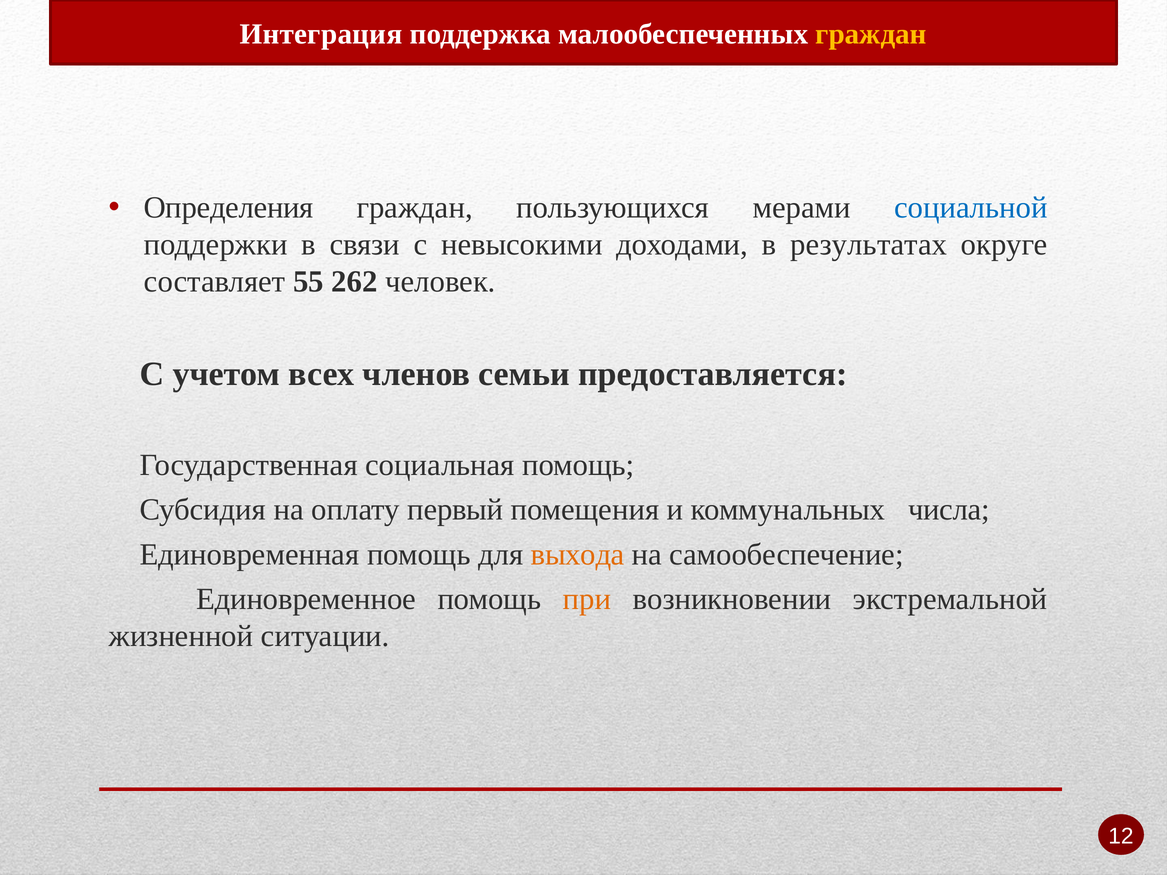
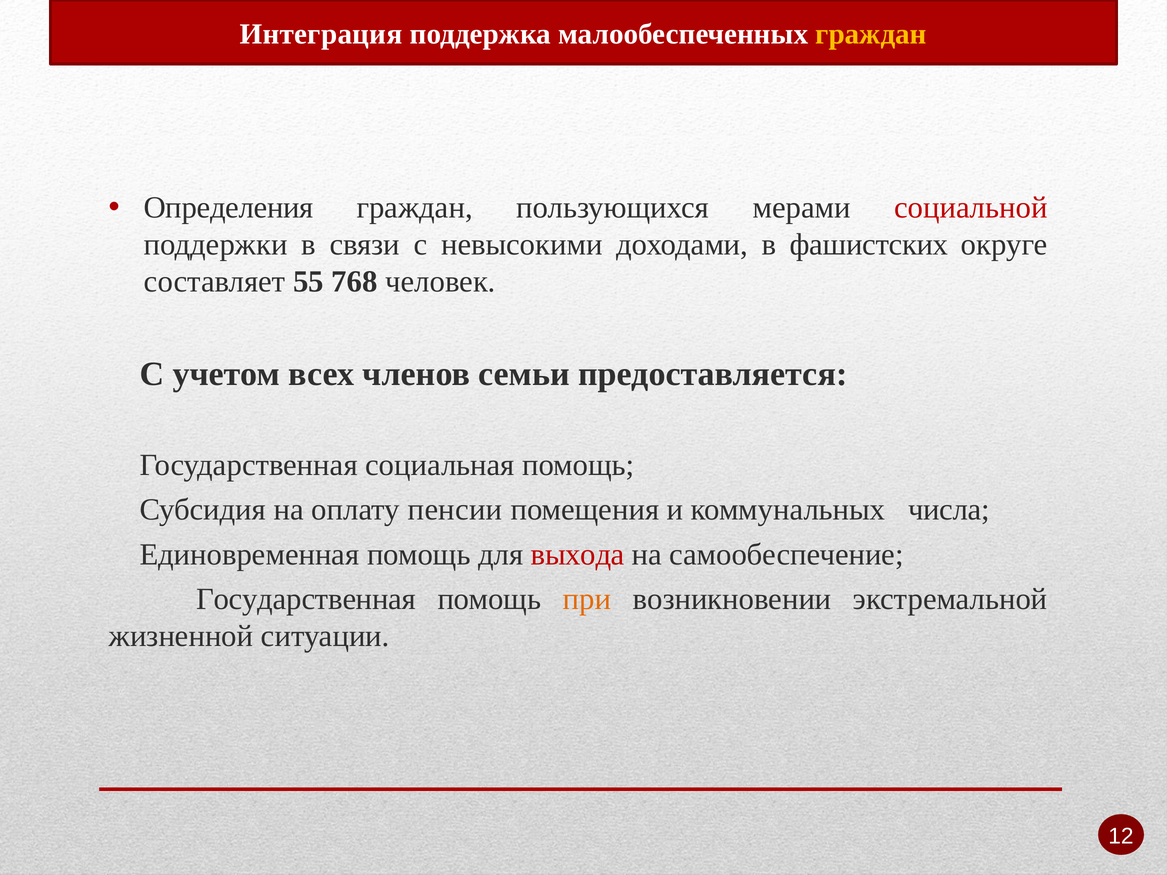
социальной colour: blue -> red
результатах: результатах -> фашистских
262: 262 -> 768
первый: первый -> пенсии
выхода colour: orange -> red
Единовременное at (306, 599): Единовременное -> Государственная
